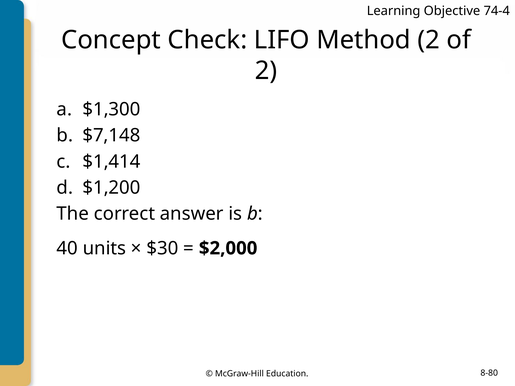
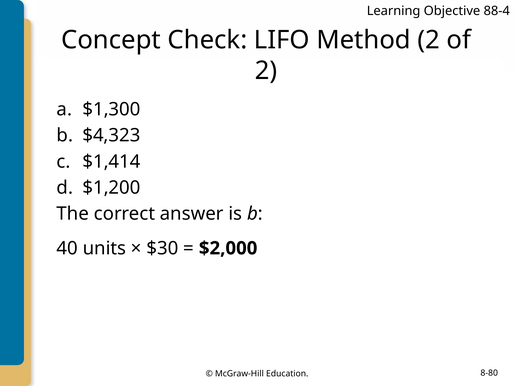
74-4: 74-4 -> 88-4
$7,148: $7,148 -> $4,323
